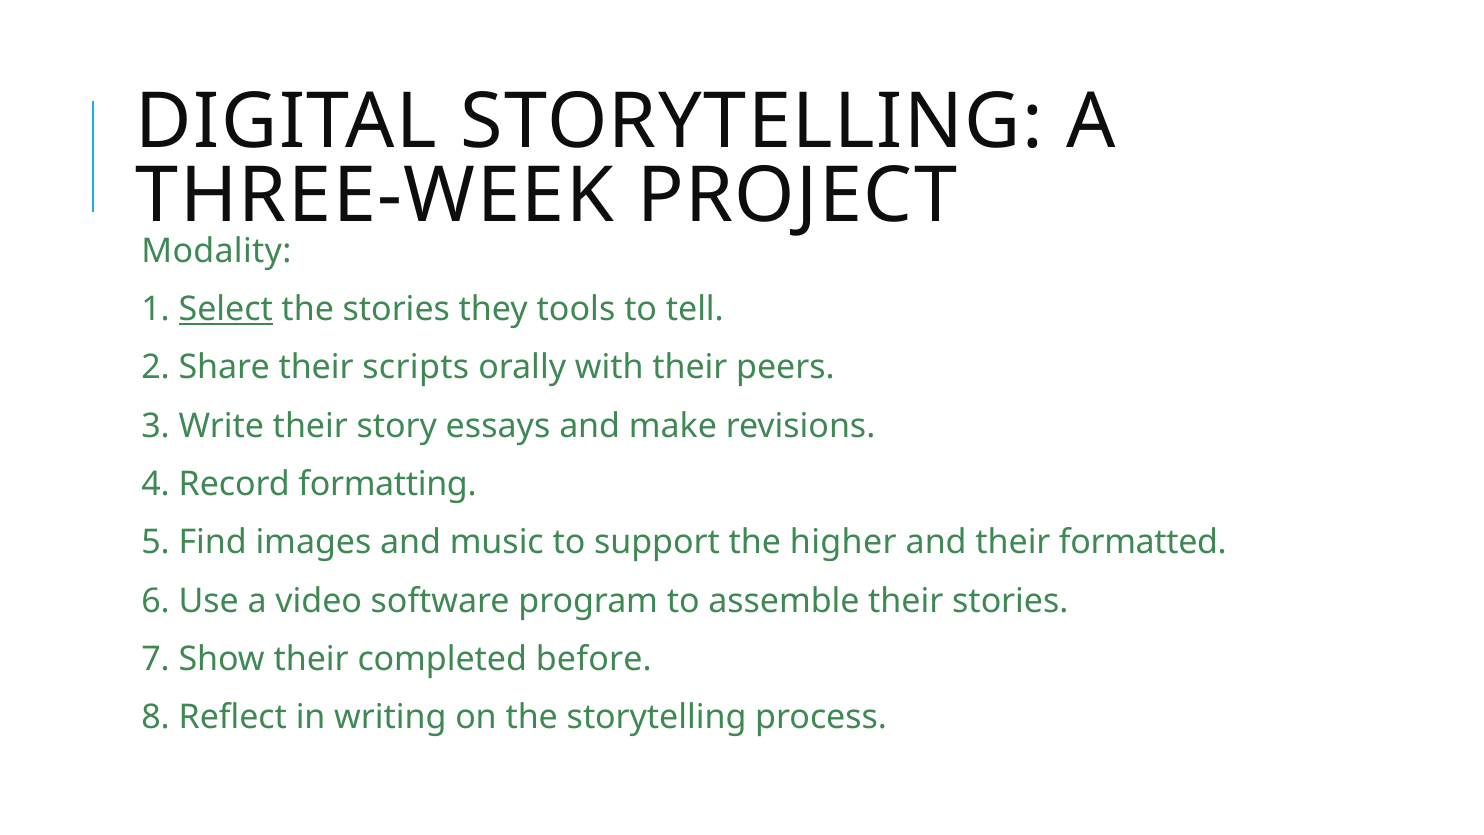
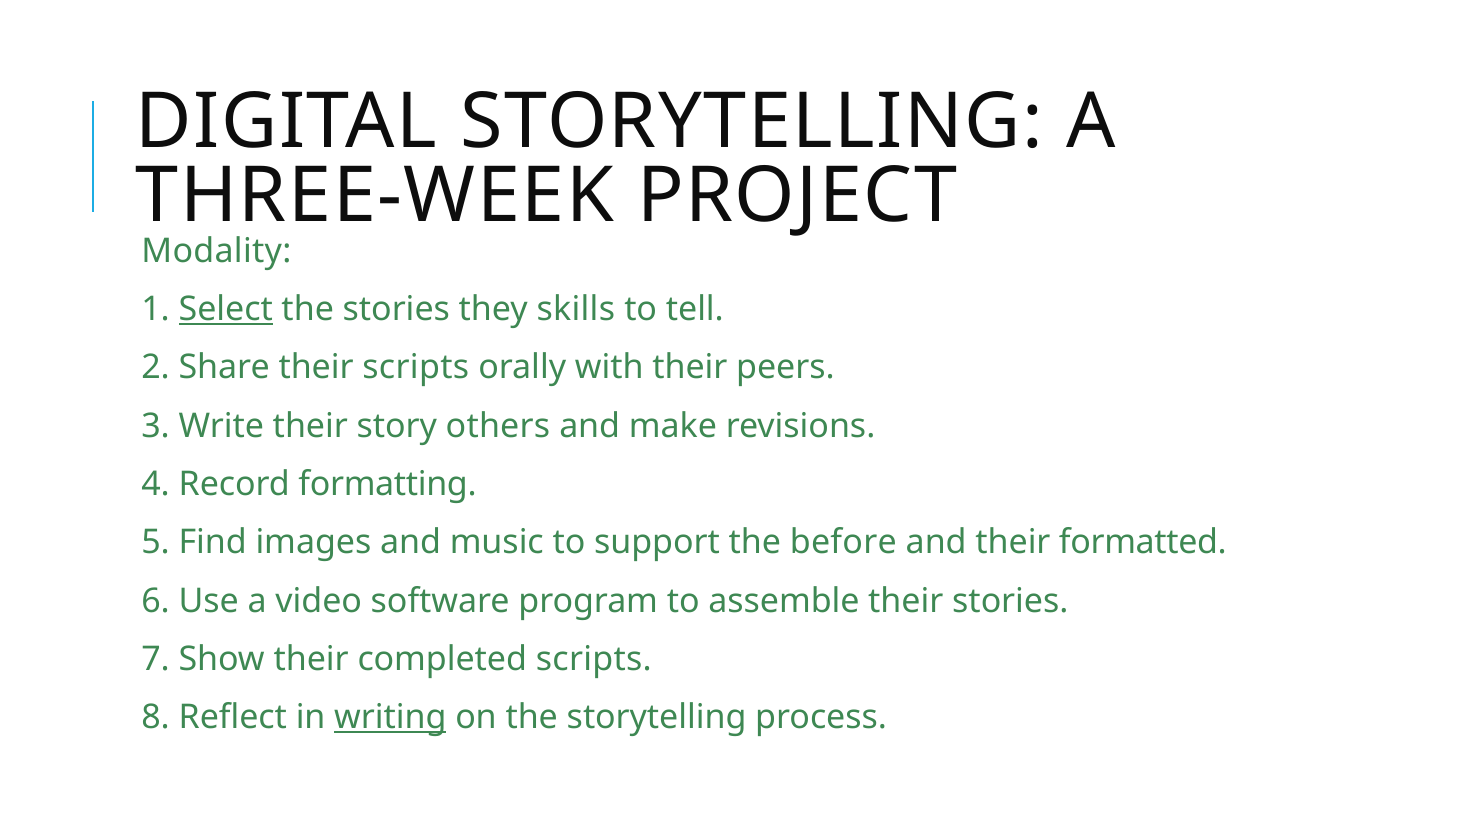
tools: tools -> skills
essays: essays -> others
higher: higher -> before
completed before: before -> scripts
writing underline: none -> present
